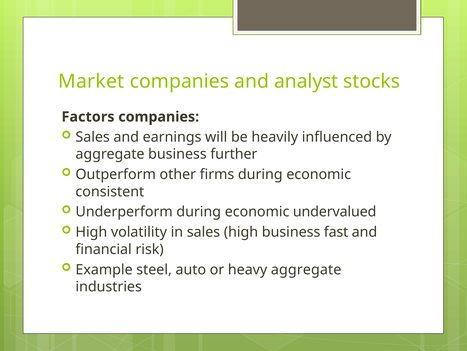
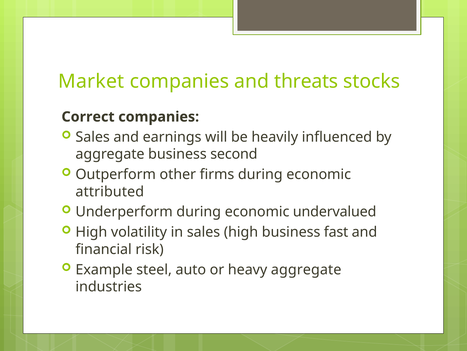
analyst: analyst -> threats
Factors: Factors -> Correct
further: further -> second
consistent: consistent -> attributed
